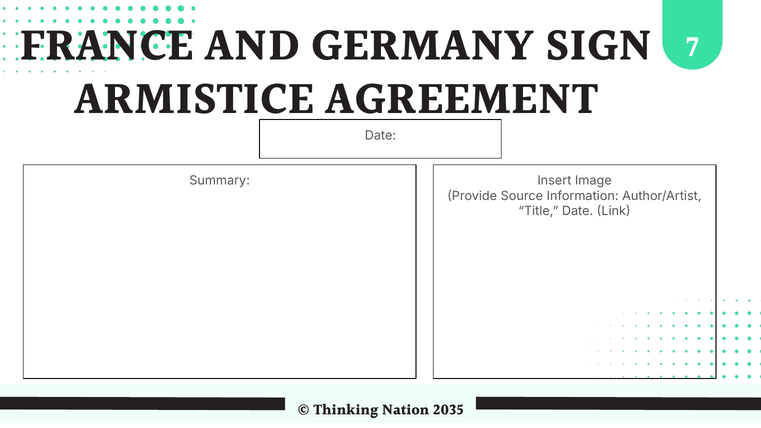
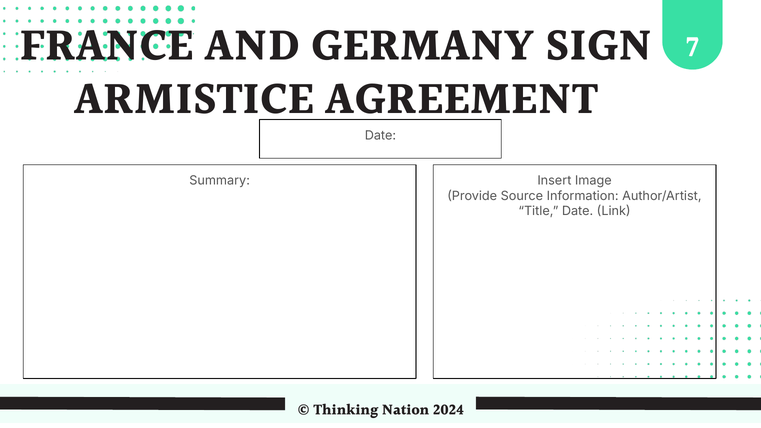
2035: 2035 -> 2024
